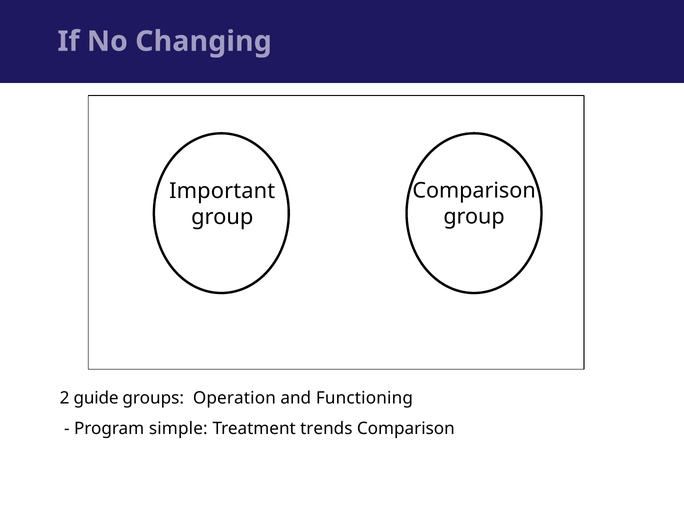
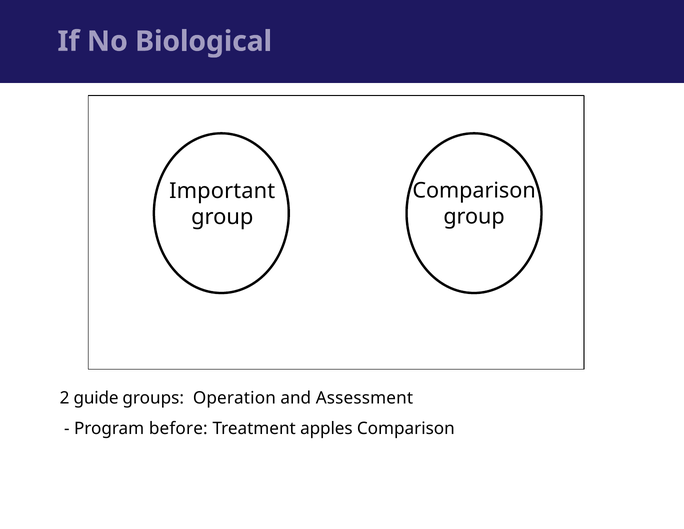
Changing: Changing -> Biological
Functioning: Functioning -> Assessment
simple: simple -> before
trends: trends -> apples
